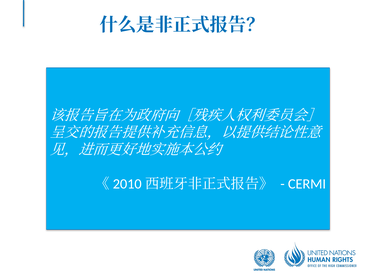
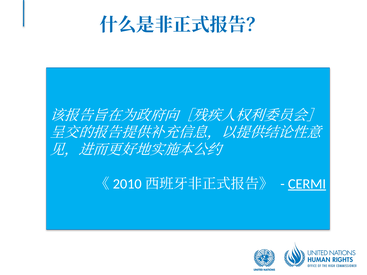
CERMI underline: none -> present
